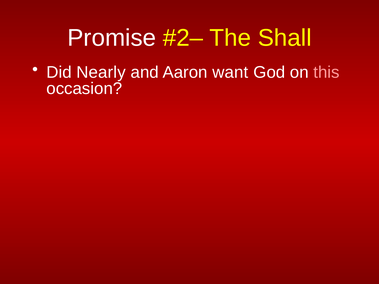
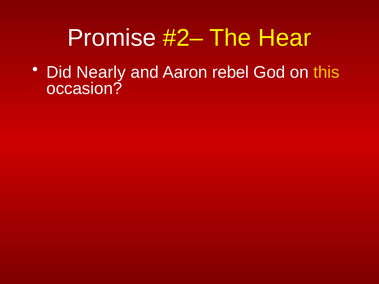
Shall: Shall -> Hear
want: want -> rebel
this colour: pink -> yellow
